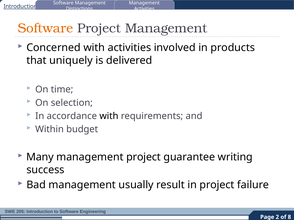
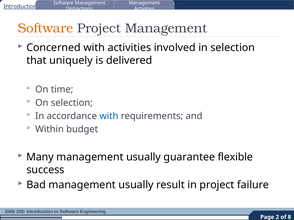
in products: products -> selection
with at (109, 116) colour: black -> blue
project at (144, 157): project -> usually
writing: writing -> flexible
